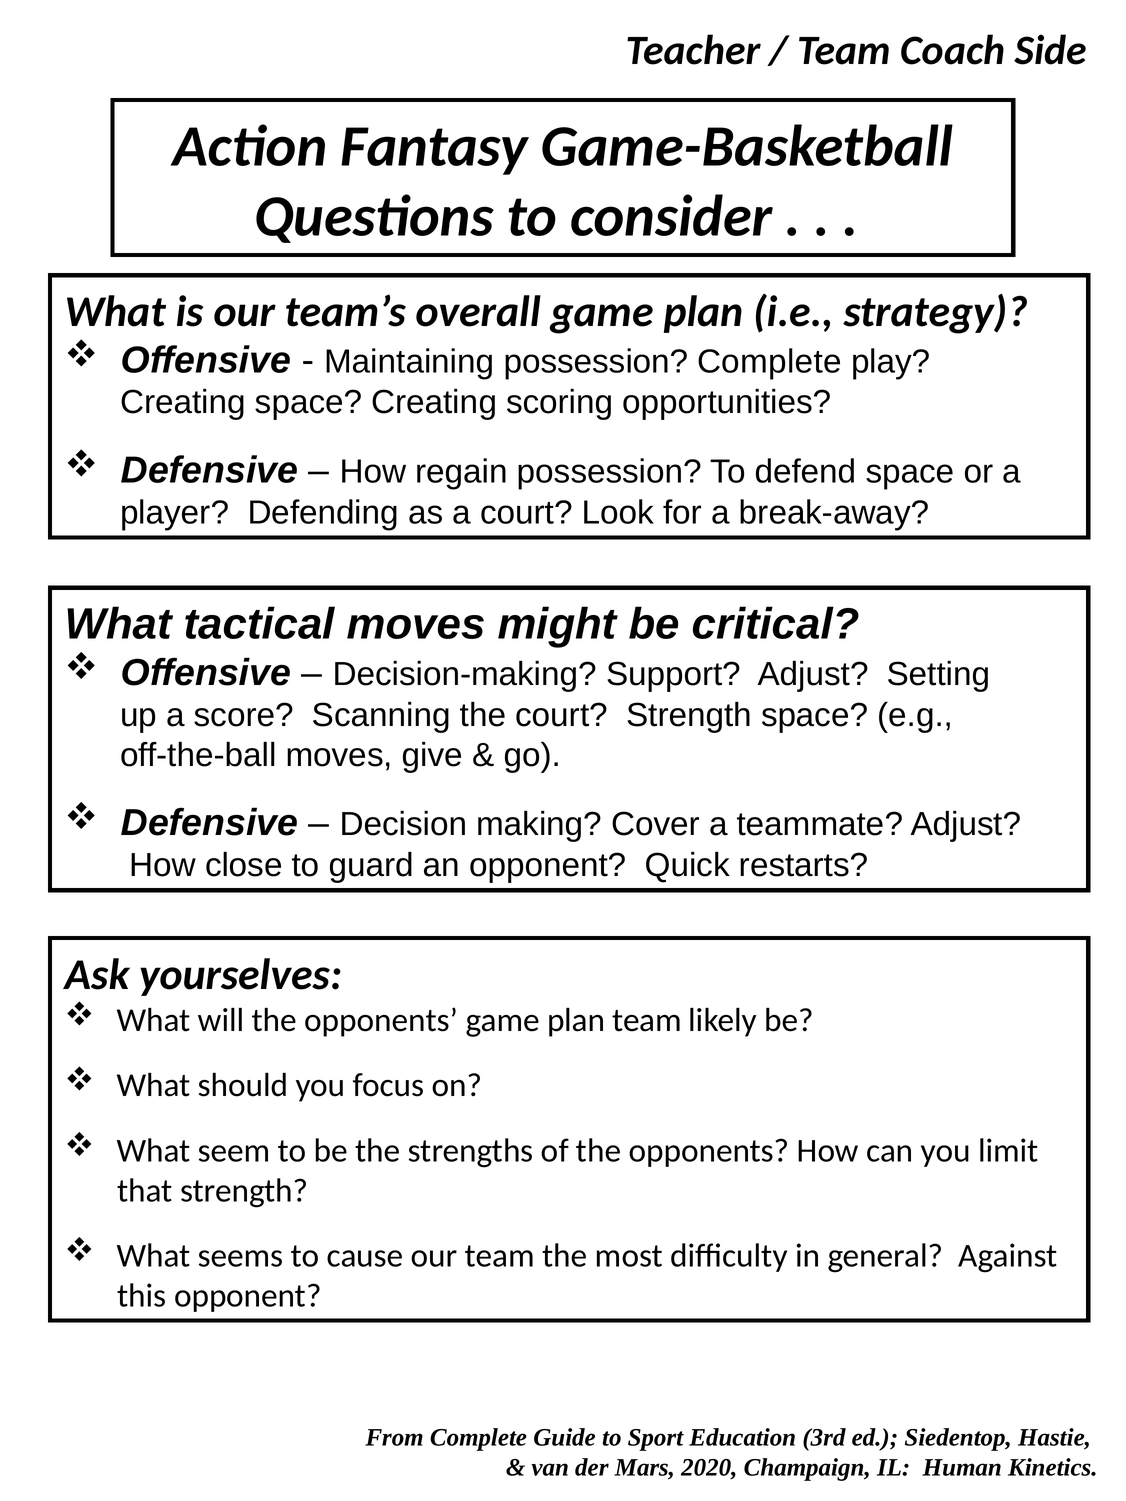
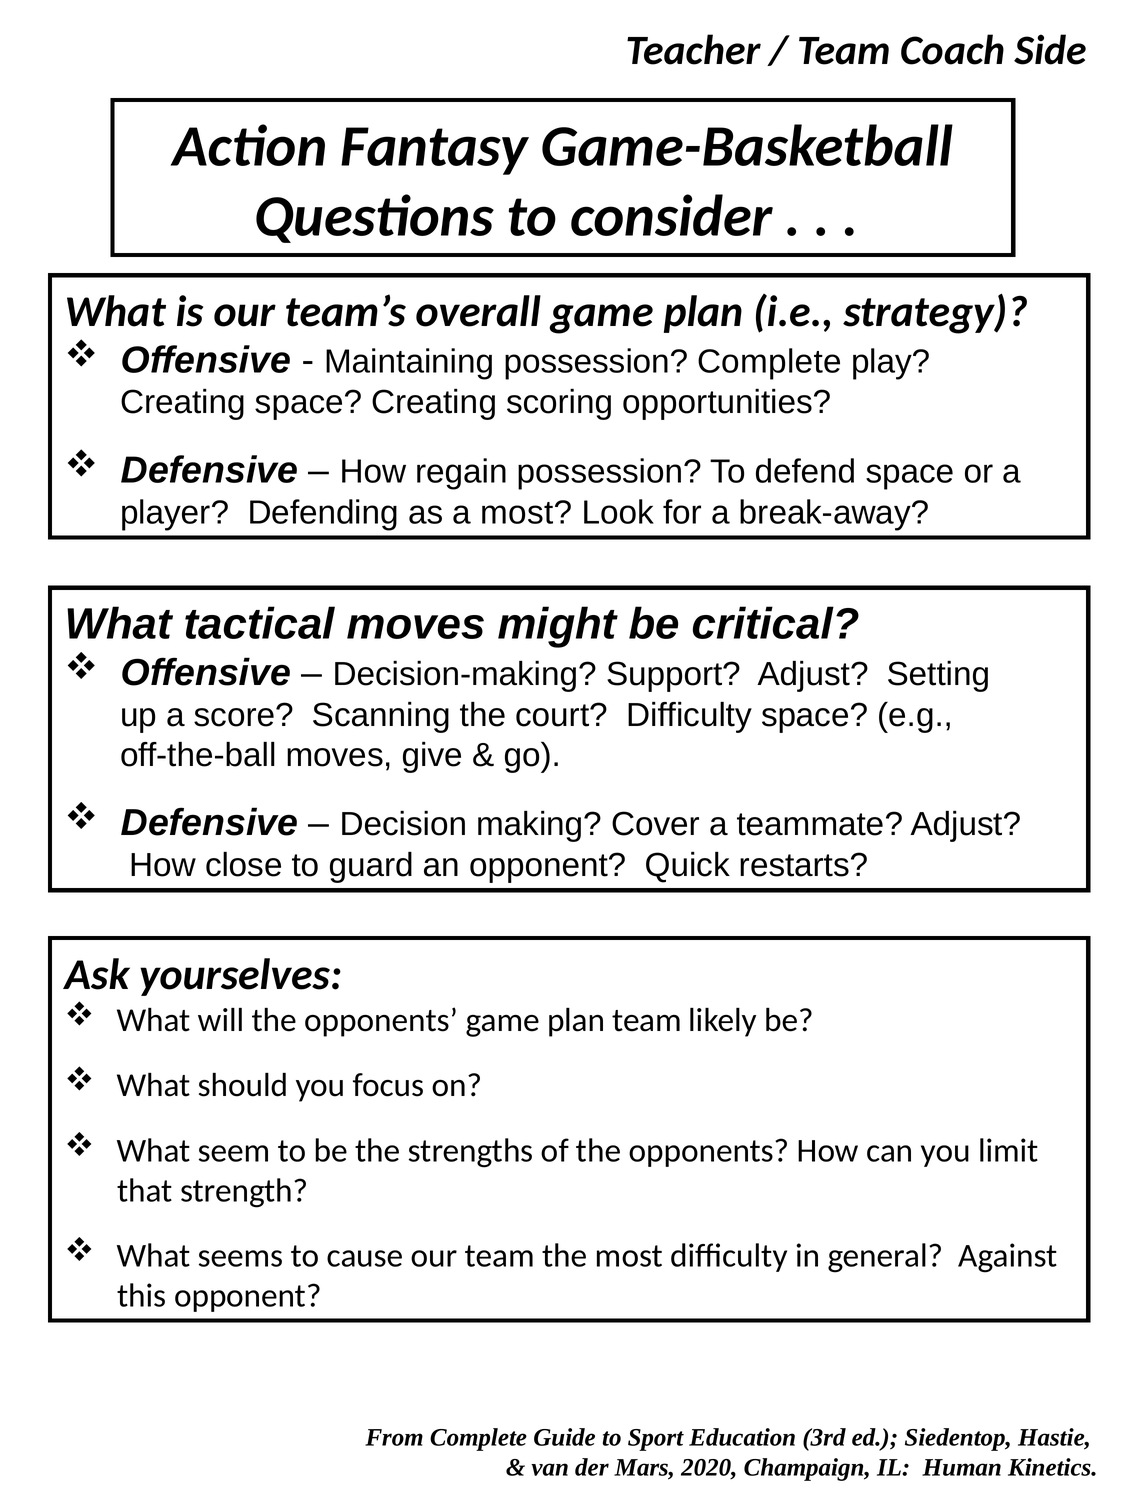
a court: court -> most
court Strength: Strength -> Difficulty
